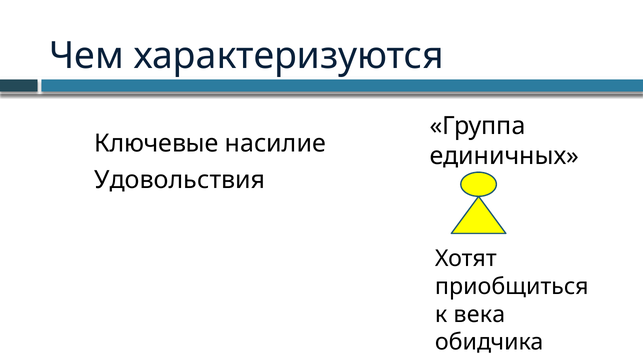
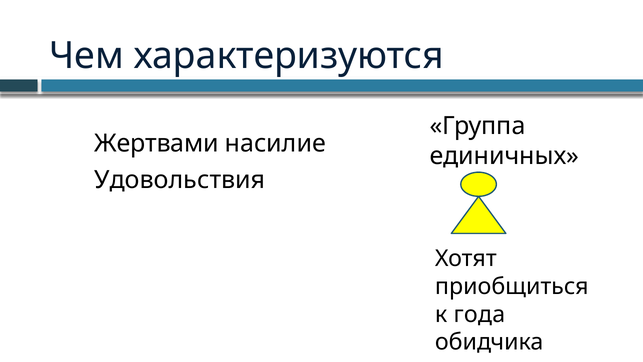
Ключевые: Ключевые -> Жертвами
века: века -> года
